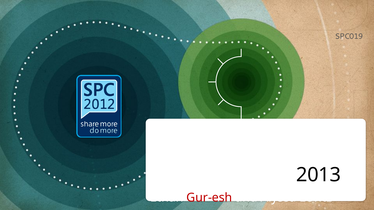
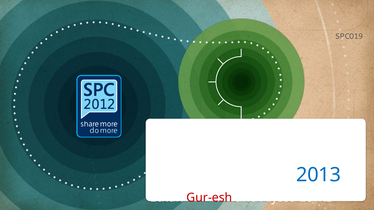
2013 colour: black -> blue
